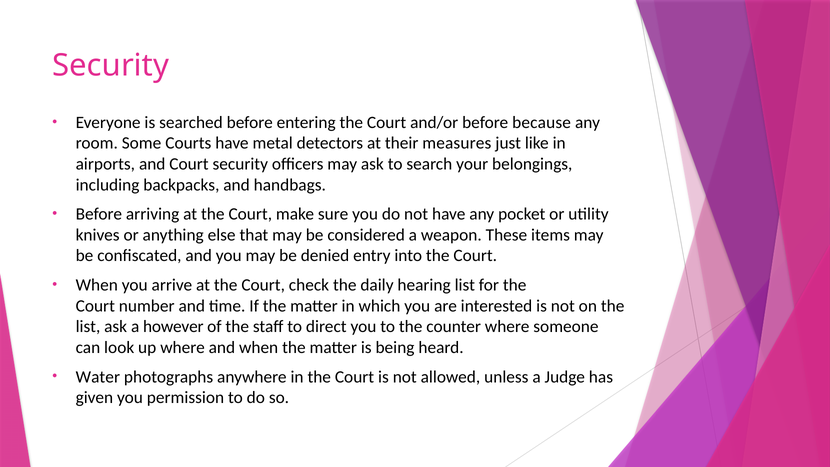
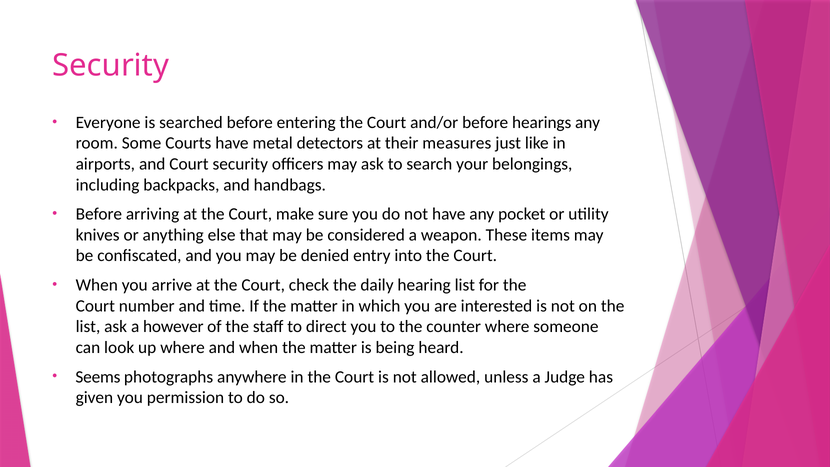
because: because -> hearings
Water: Water -> Seems
